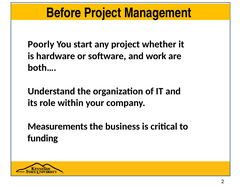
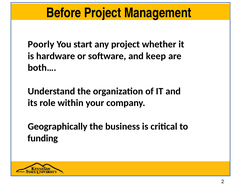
work: work -> keep
Measurements: Measurements -> Geographically
